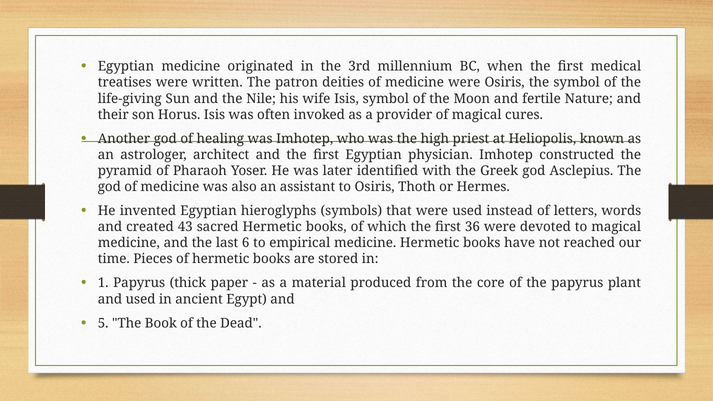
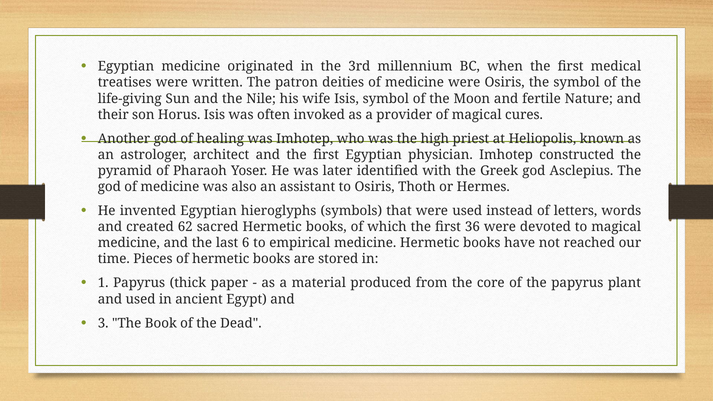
43: 43 -> 62
5: 5 -> 3
